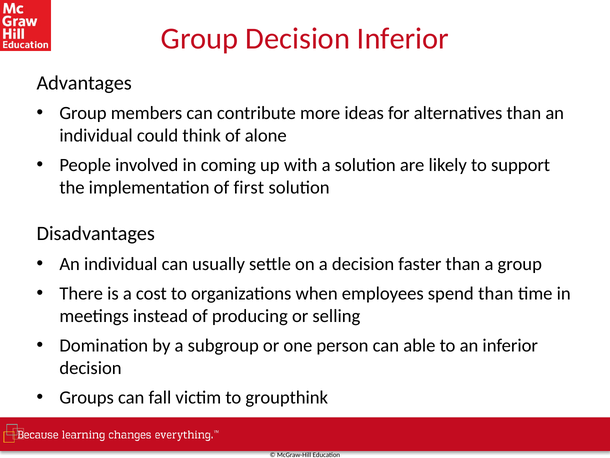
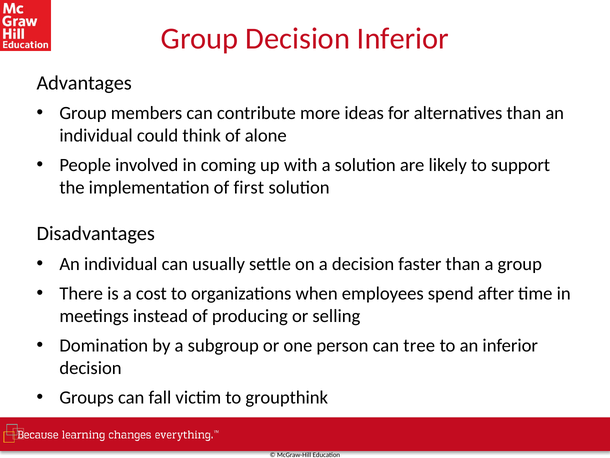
spend than: than -> after
able: able -> tree
